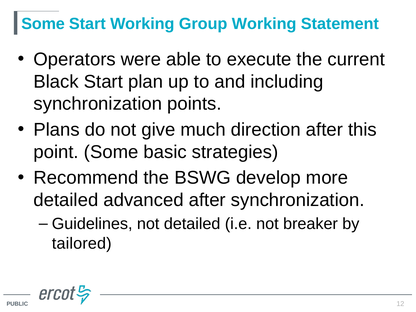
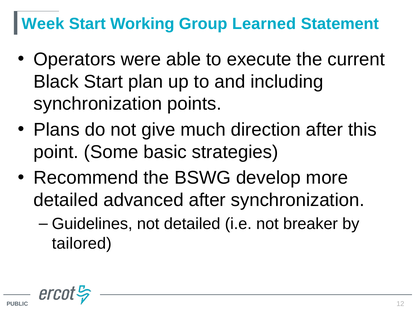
Some at (43, 24): Some -> Week
Group Working: Working -> Learned
